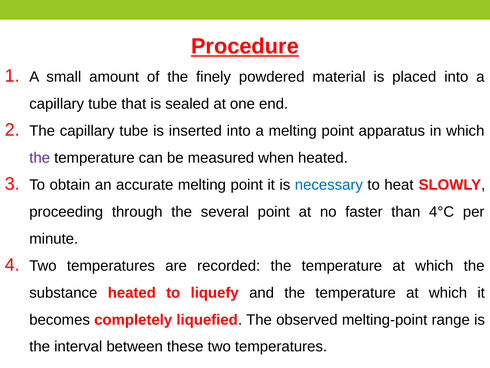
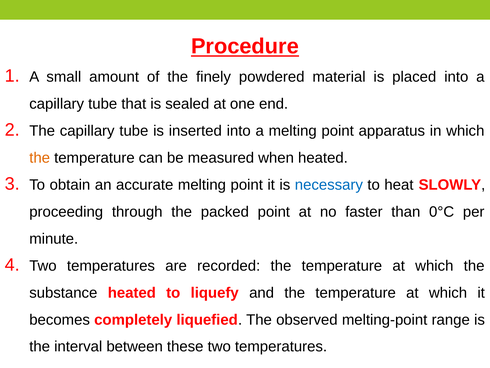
the at (40, 158) colour: purple -> orange
several: several -> packed
4°C: 4°C -> 0°C
